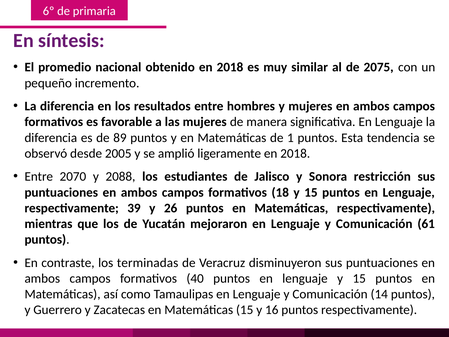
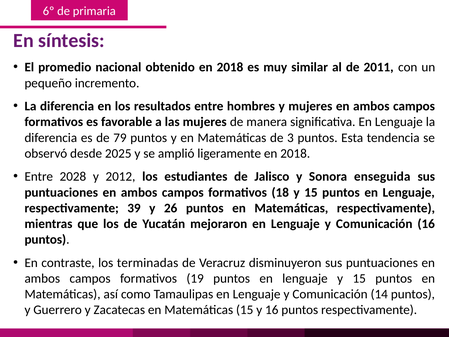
2075: 2075 -> 2011
89: 89 -> 79
1: 1 -> 3
2005: 2005 -> 2025
2070: 2070 -> 2028
2088: 2088 -> 2012
restricción: restricción -> enseguida
Comunicación 61: 61 -> 16
40: 40 -> 19
